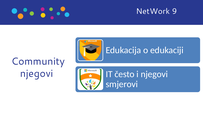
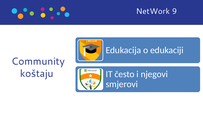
njegovi at (37, 74): njegovi -> koštaju
